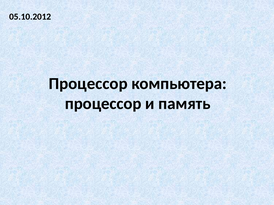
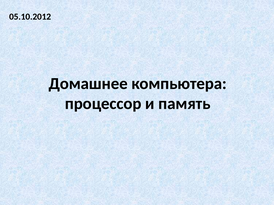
Процессор at (88, 84): Процессор -> Домашнее
